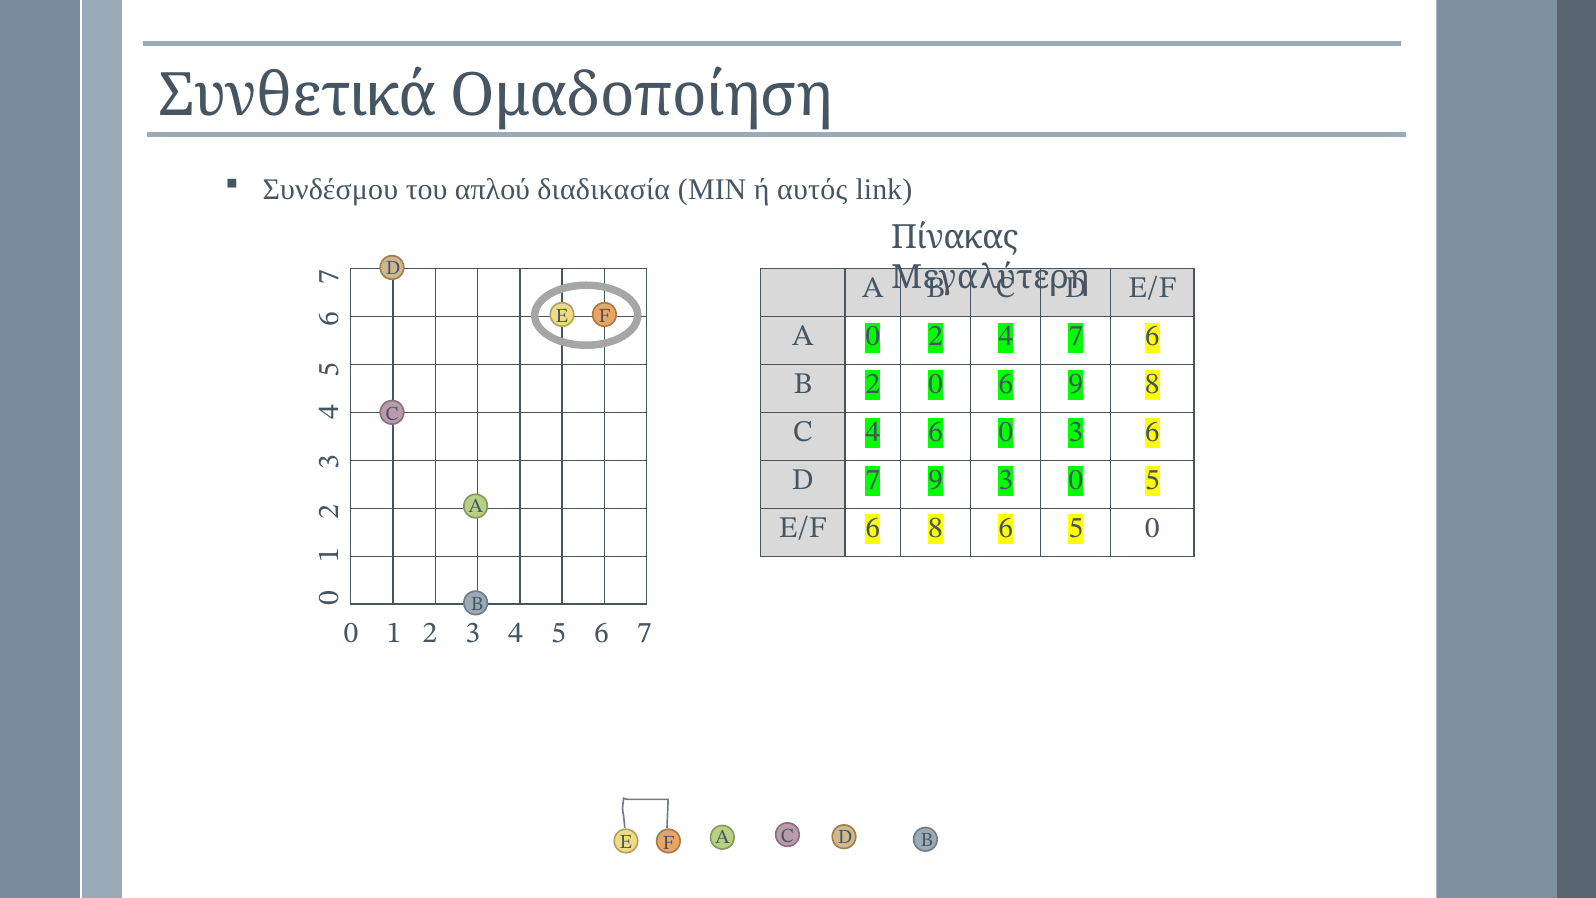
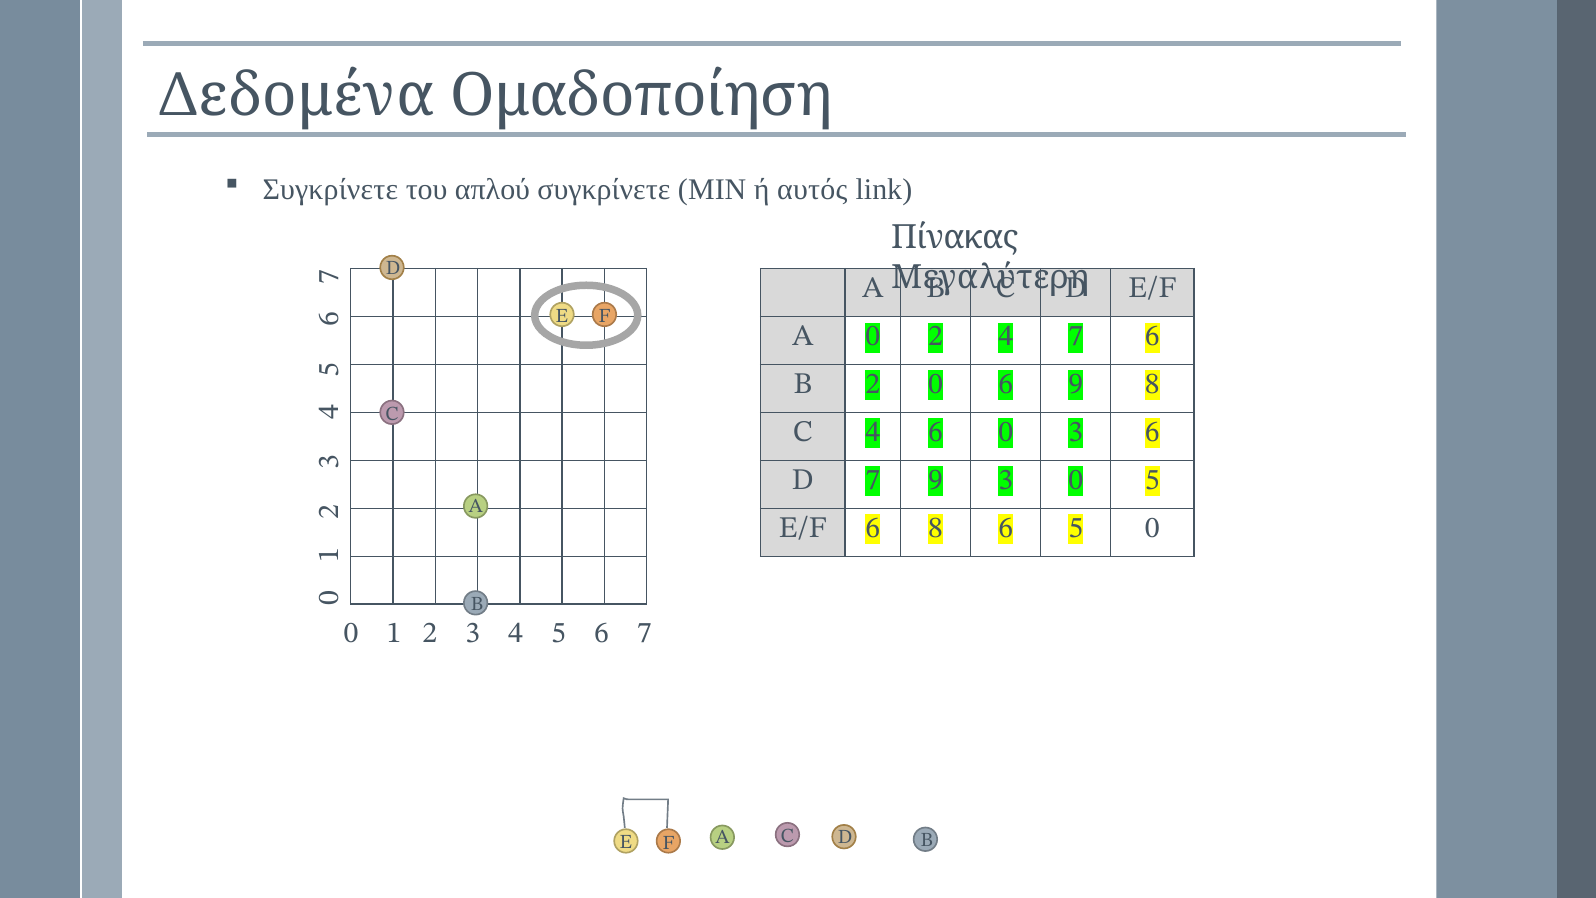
Συνθετικά: Συνθετικά -> Δεδομένα
Συνδέσμου at (330, 190): Συνδέσμου -> Συγκρίνετε
απλού διαδικασία: διαδικασία -> συγκρίνετε
